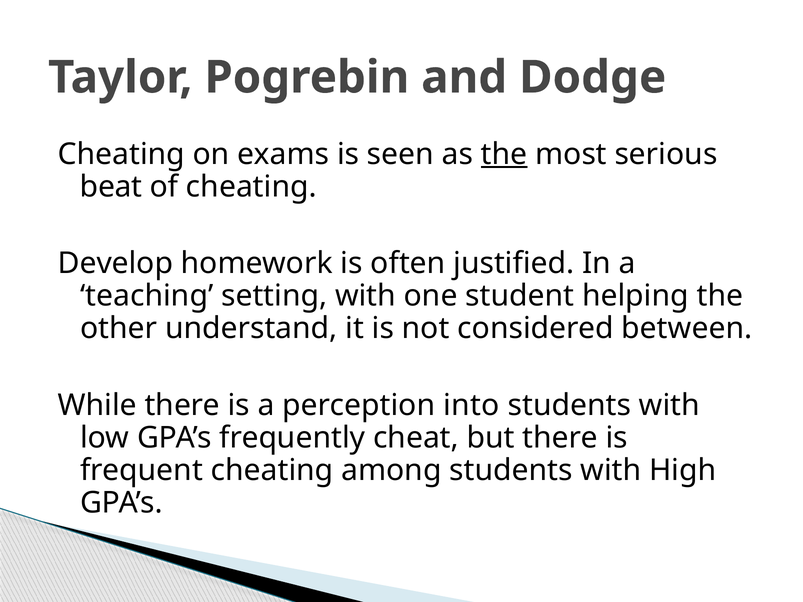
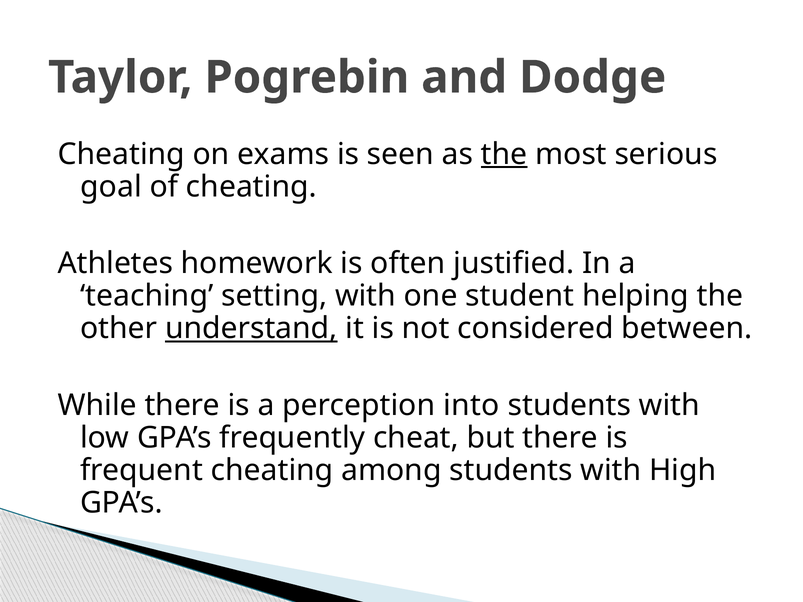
beat: beat -> goal
Develop: Develop -> Athletes
understand underline: none -> present
